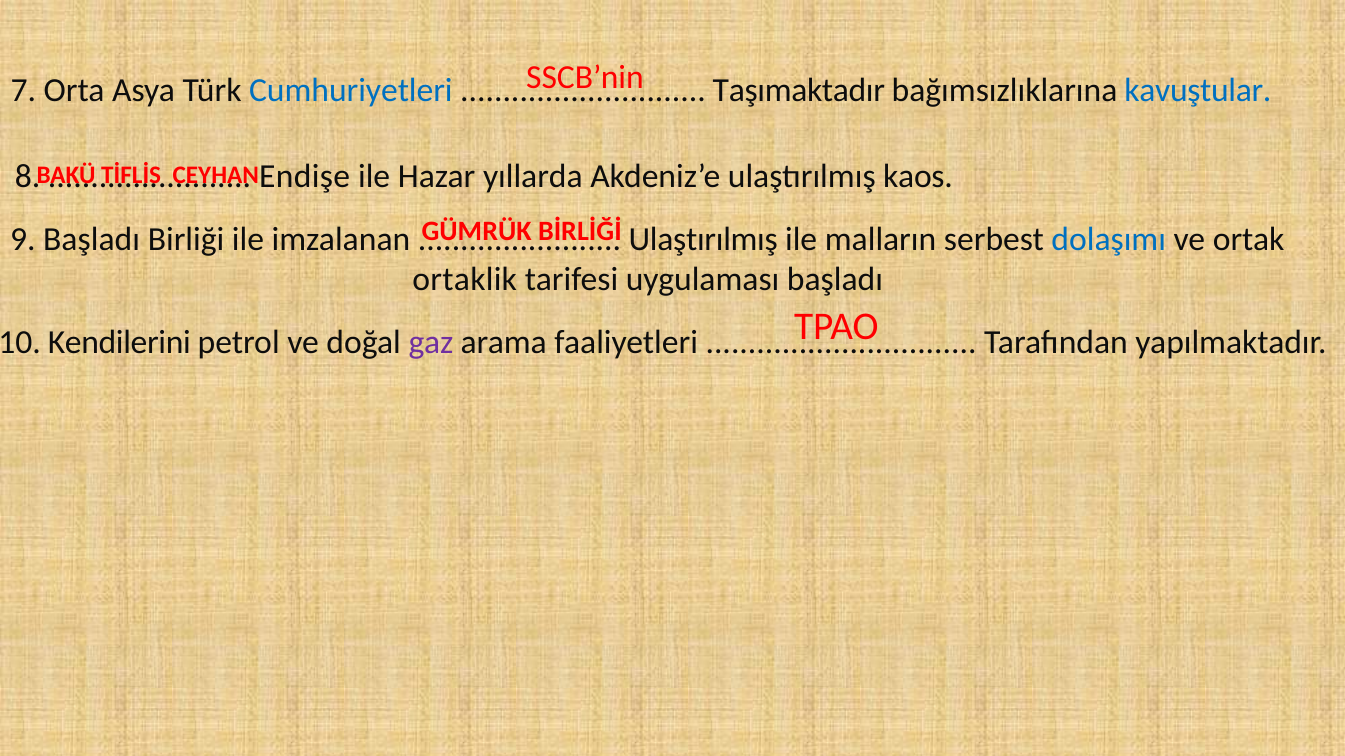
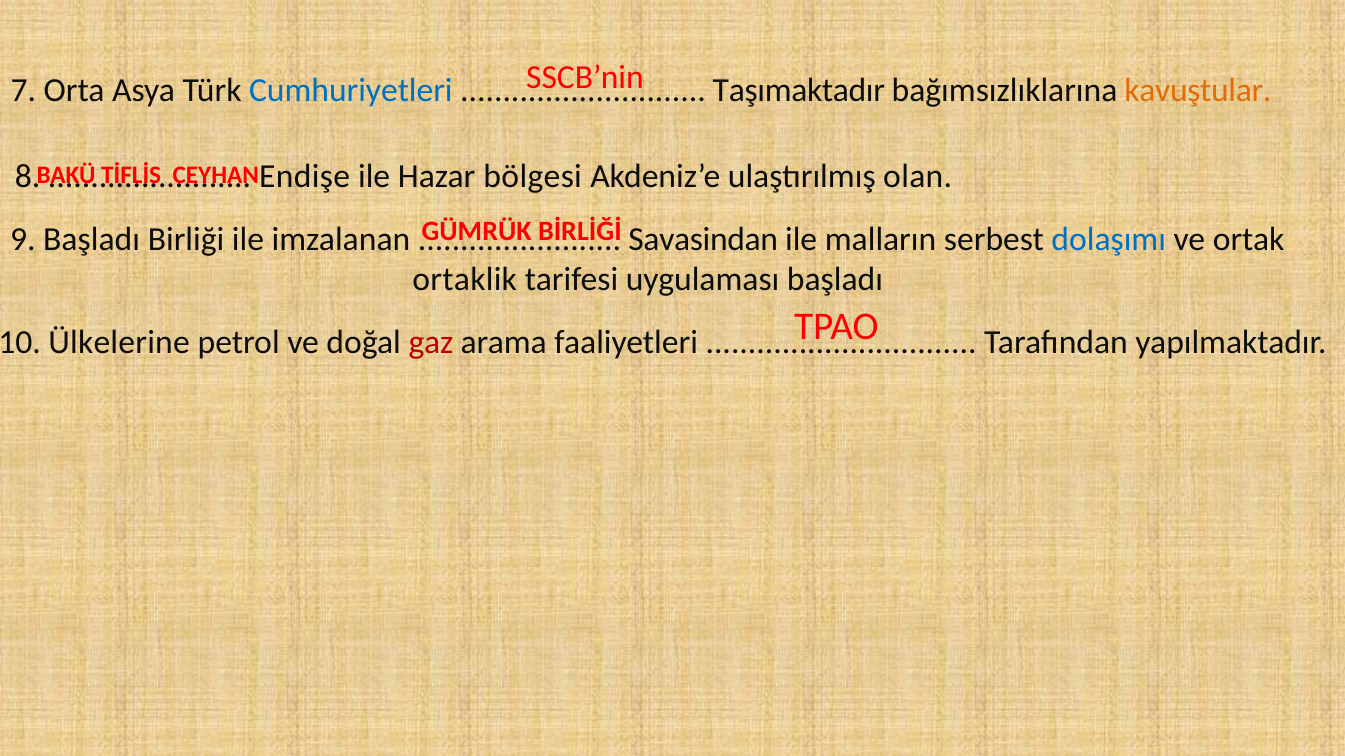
kavuştular colour: blue -> orange
yıllarda: yıllarda -> bölgesi
kaos: kaos -> olan
Ulaştırılmış at (703, 240): Ulaştırılmış -> Savasindan
Kendilerini: Kendilerini -> Ülkelerine
gaz colour: purple -> red
